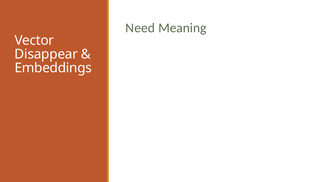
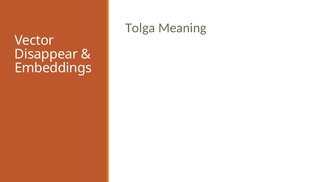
Need: Need -> Tolga
